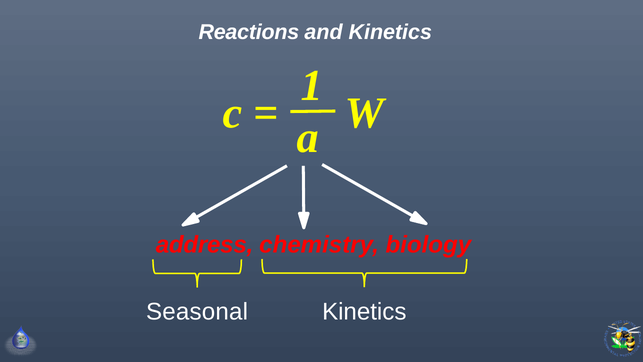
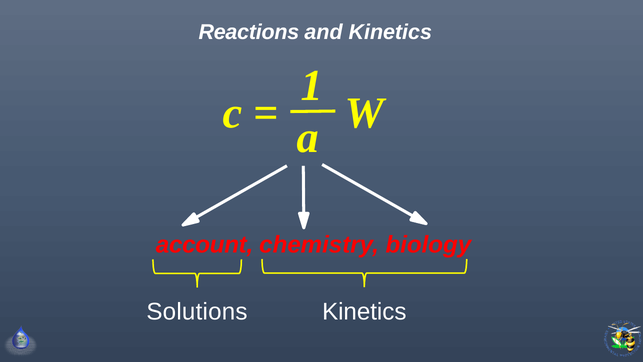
address: address -> account
Seasonal: Seasonal -> Solutions
